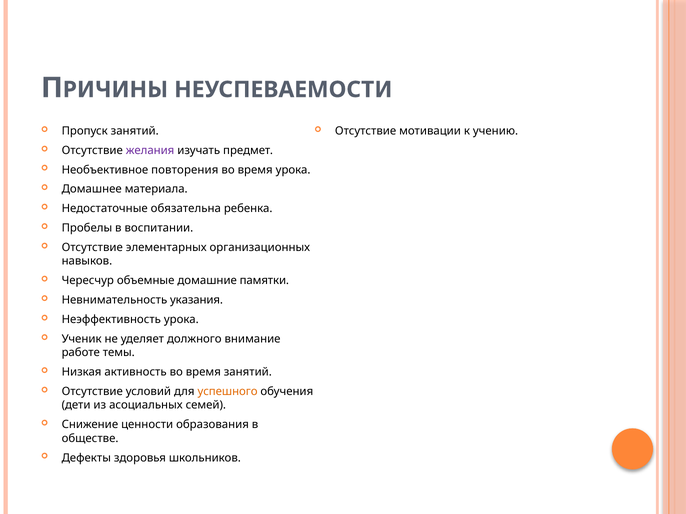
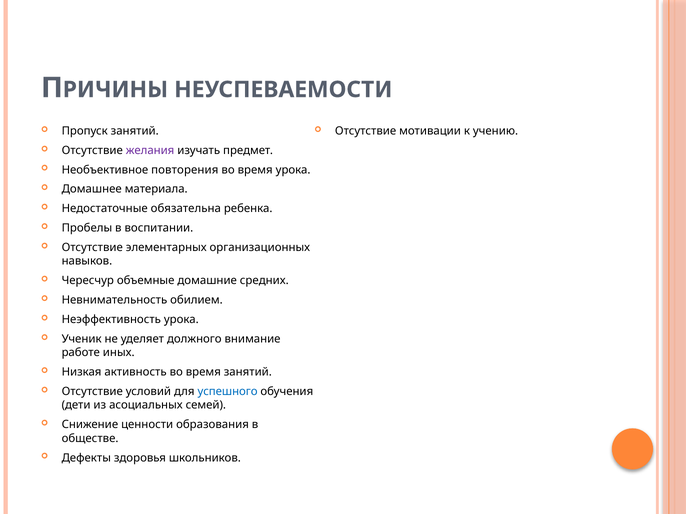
памятки: памятки -> средних
указания: указания -> обилием
темы: темы -> иных
успешного colour: orange -> blue
